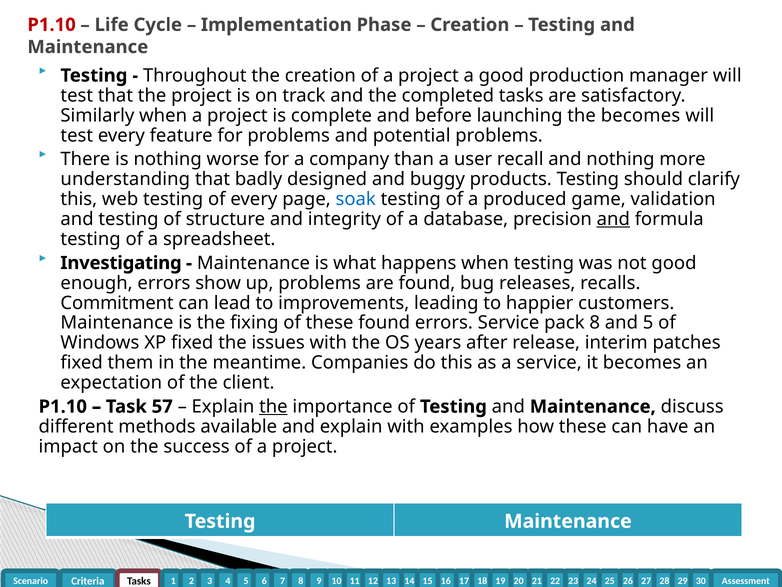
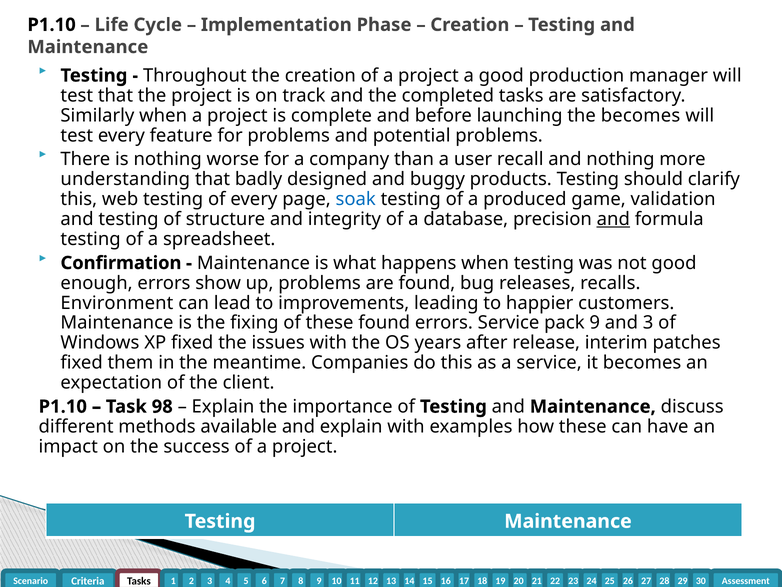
P1.10 at (52, 25) colour: red -> black
Investigating: Investigating -> Confirmation
Commitment: Commitment -> Environment
pack 8: 8 -> 9
and 5: 5 -> 3
57: 57 -> 98
the at (273, 406) underline: present -> none
